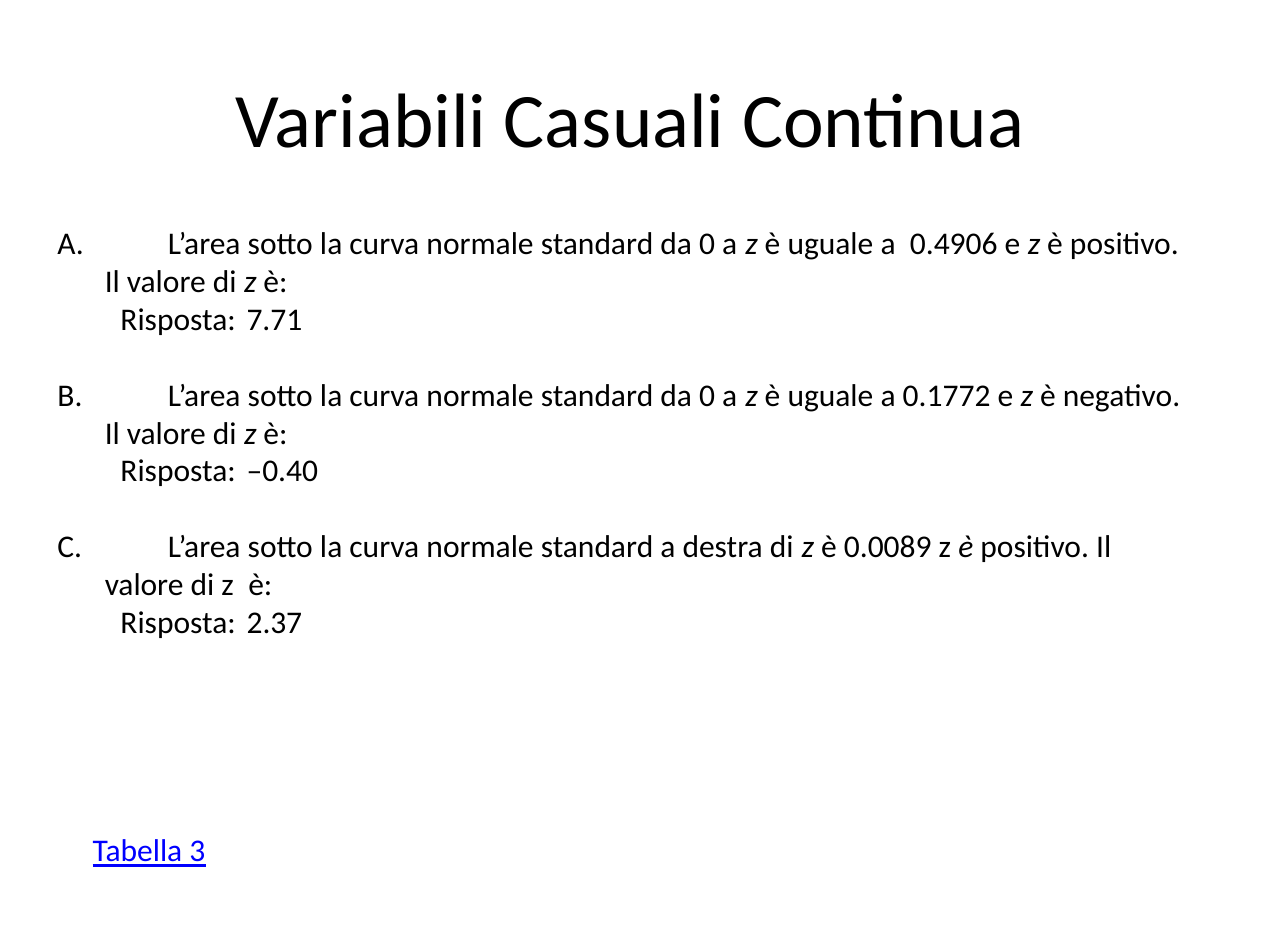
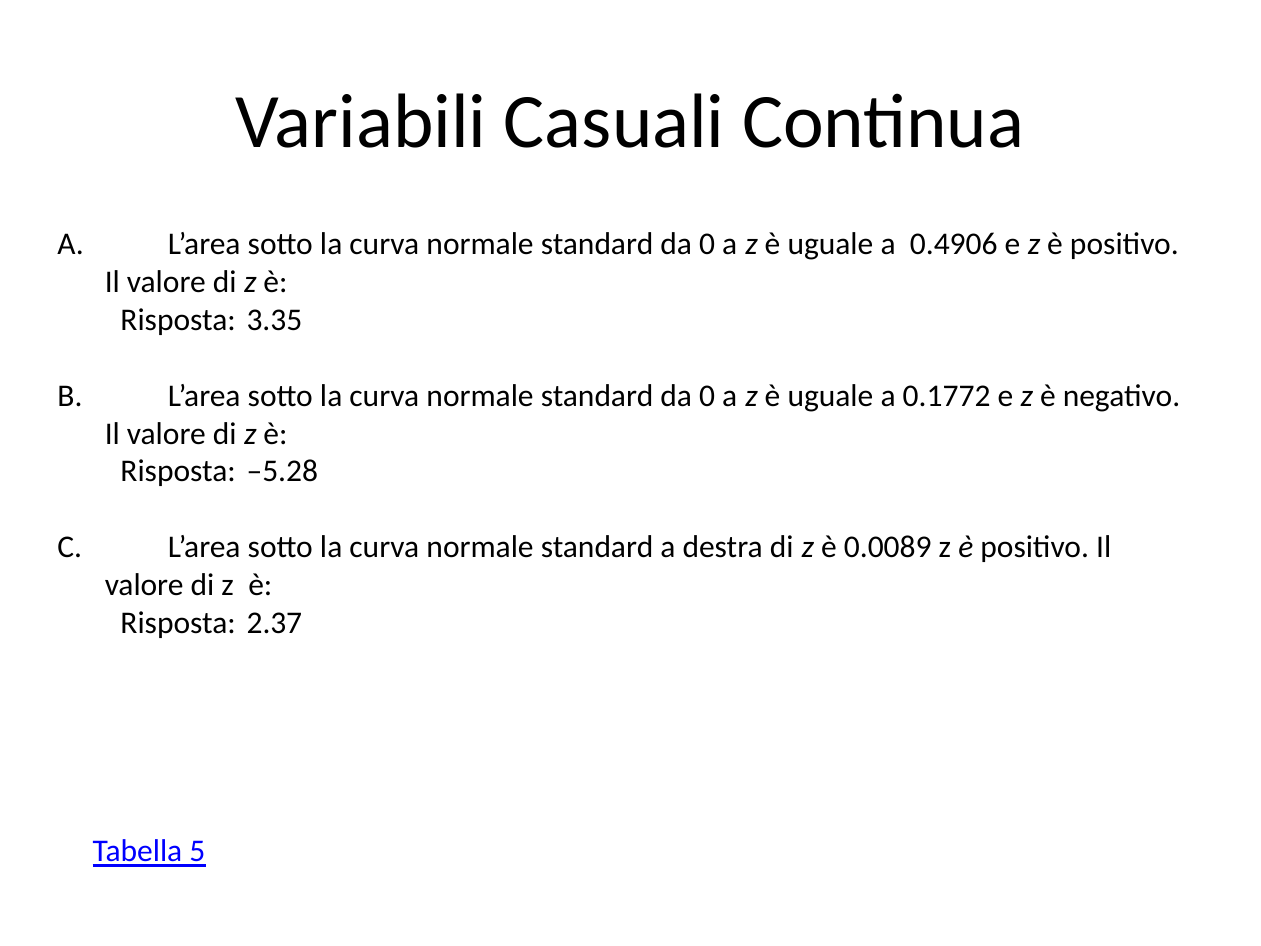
7.71: 7.71 -> 3.35
–0.40: –0.40 -> –5.28
3: 3 -> 5
